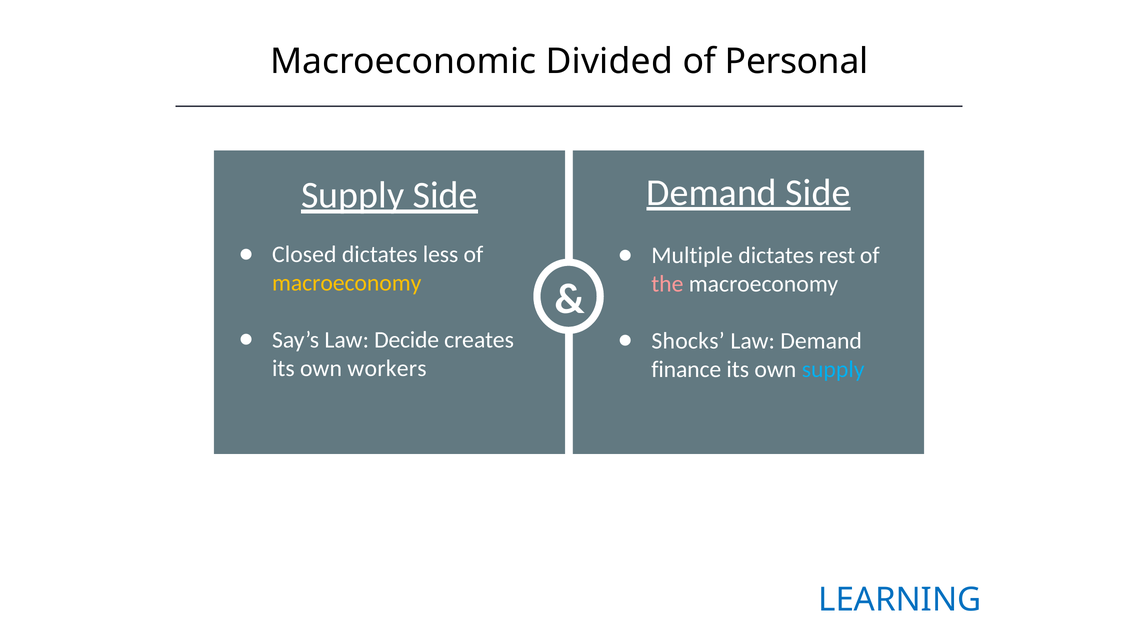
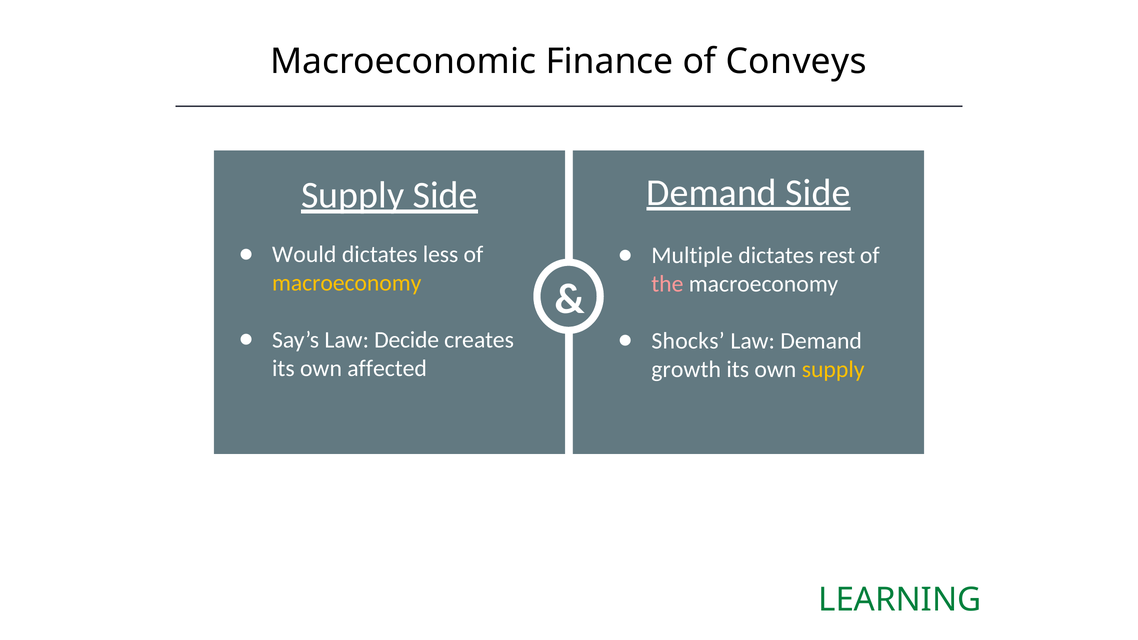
Divided: Divided -> Finance
Personal: Personal -> Conveys
Closed: Closed -> Would
workers: workers -> affected
finance: finance -> growth
supply at (833, 369) colour: light blue -> yellow
LEARNING colour: blue -> green
